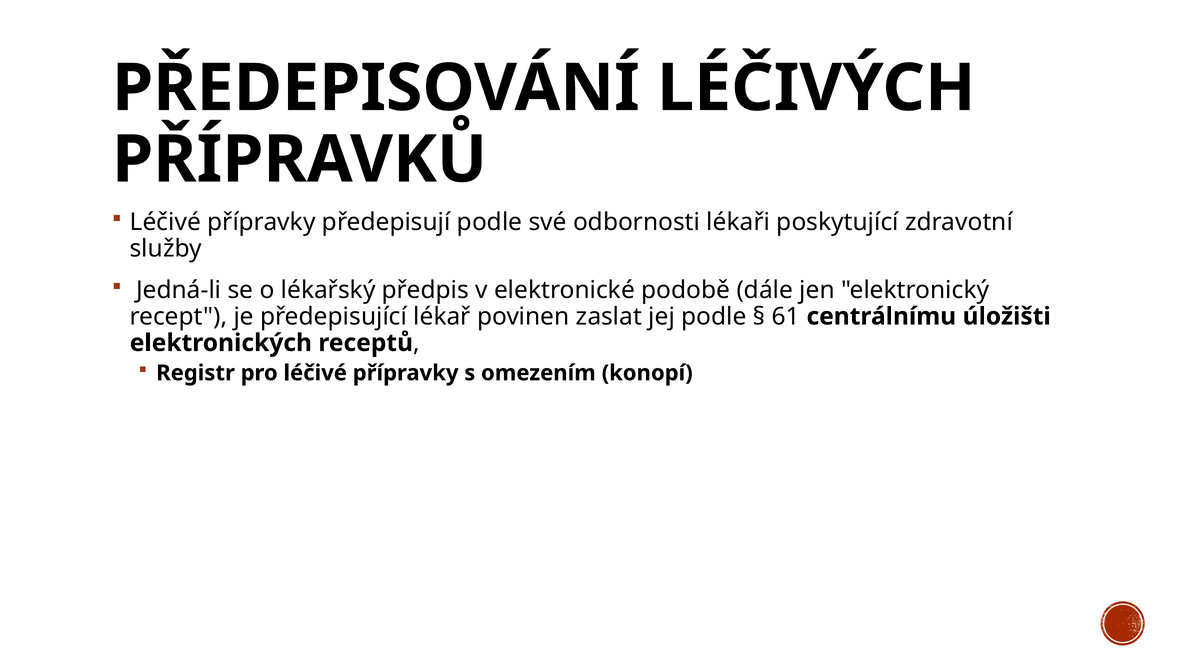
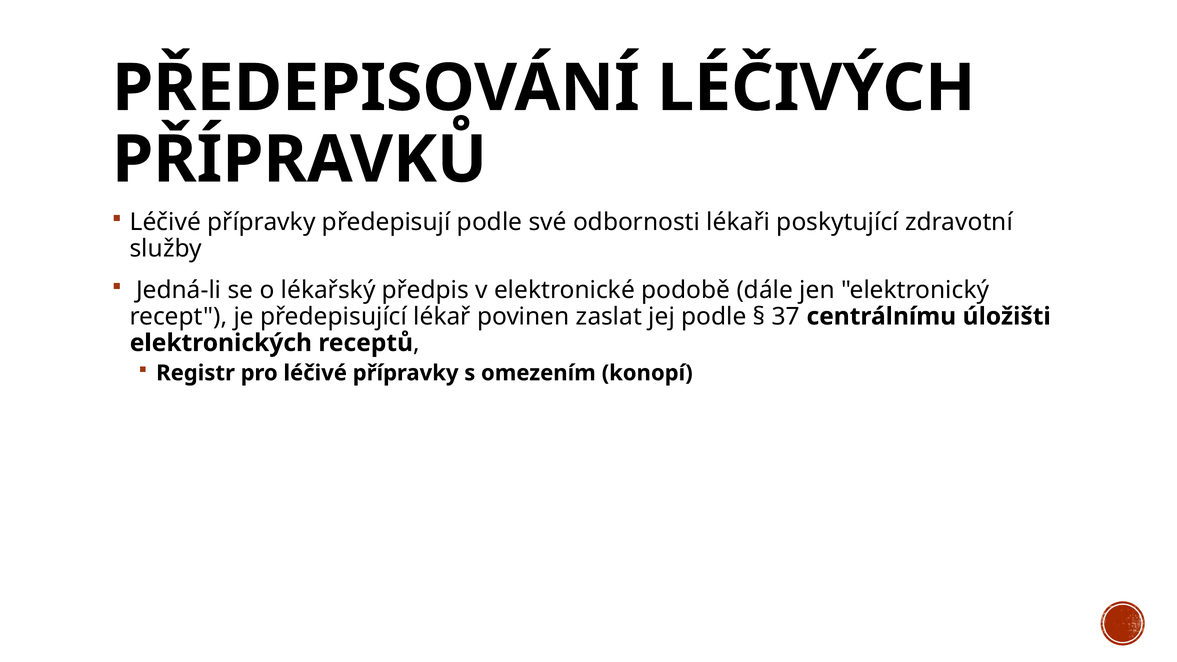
61: 61 -> 37
